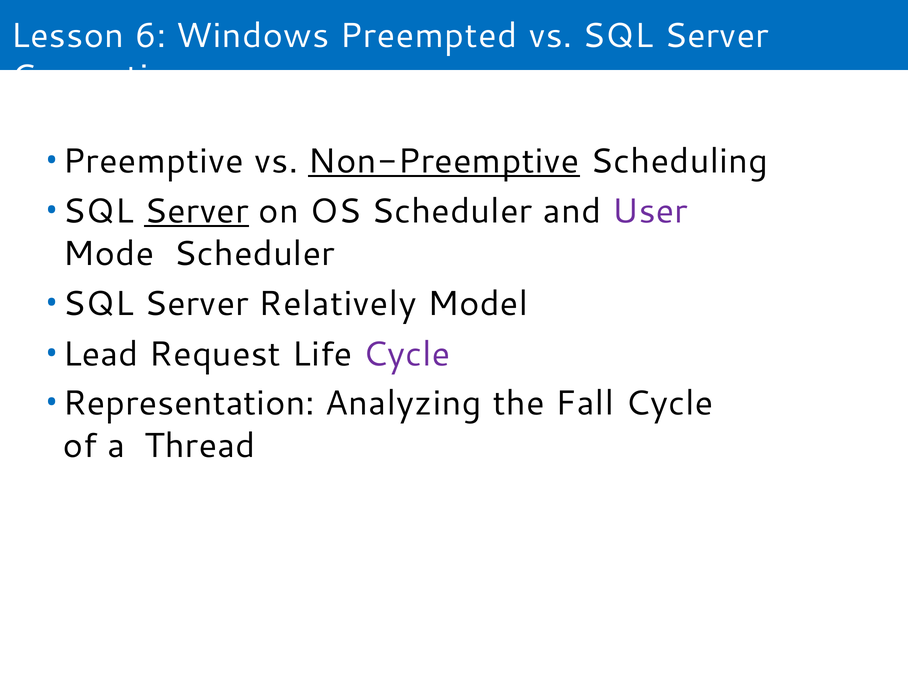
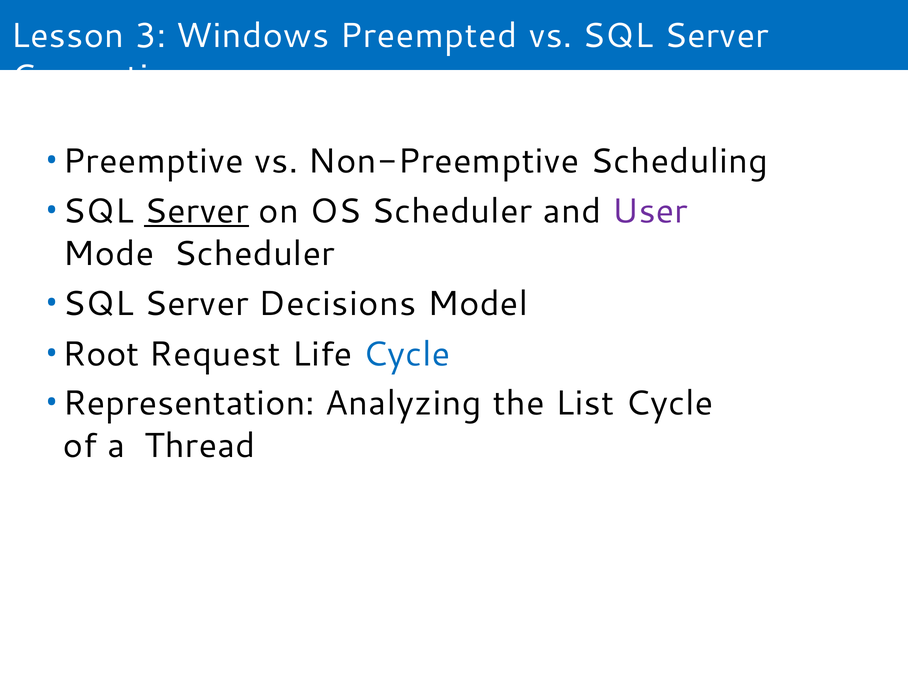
6: 6 -> 3
Non-Preemptive underline: present -> none
Relatively: Relatively -> Decisions
Lead: Lead -> Root
Cycle at (406, 354) colour: purple -> blue
Fall: Fall -> List
